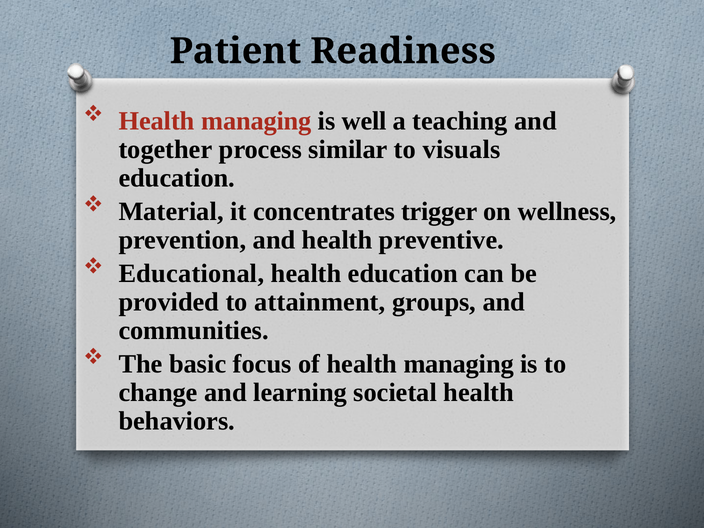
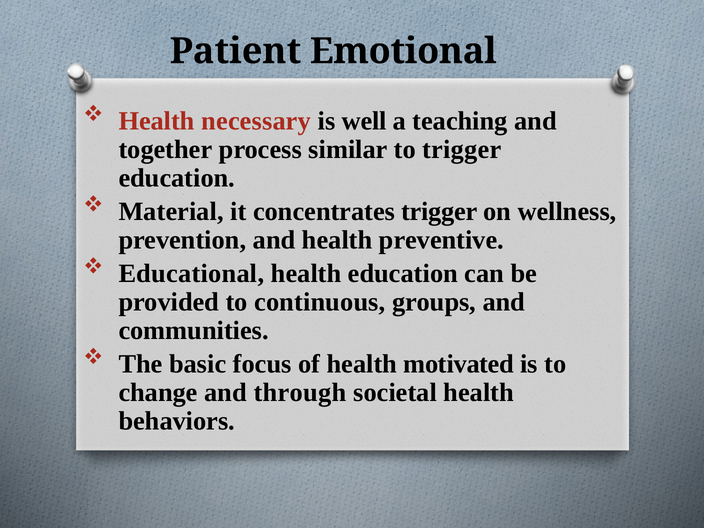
Readiness: Readiness -> Emotional
managing at (256, 121): managing -> necessary
to visuals: visuals -> trigger
attainment: attainment -> continuous
of health managing: managing -> motivated
learning: learning -> through
